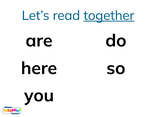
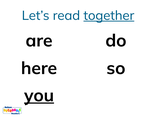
you underline: none -> present
